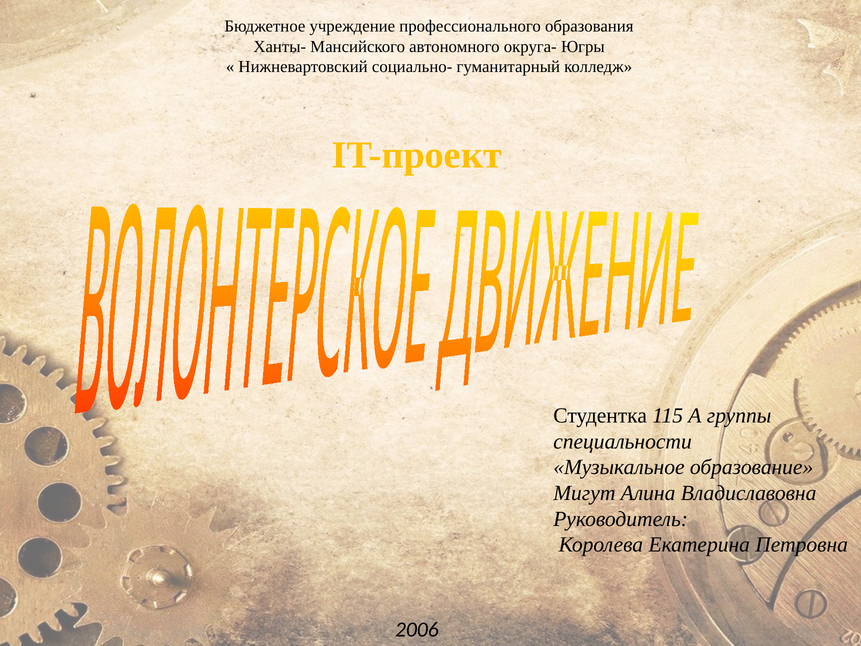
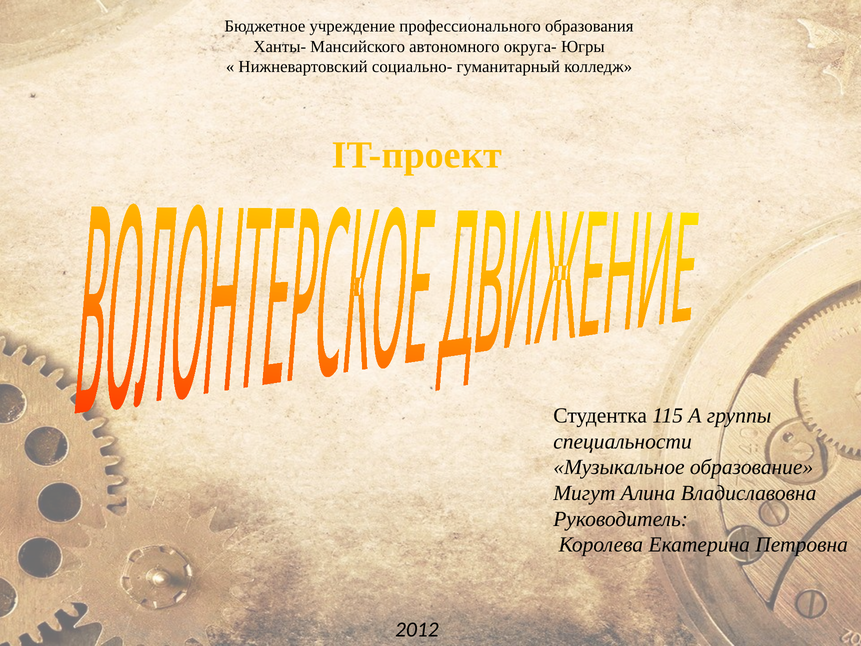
2006: 2006 -> 2012
